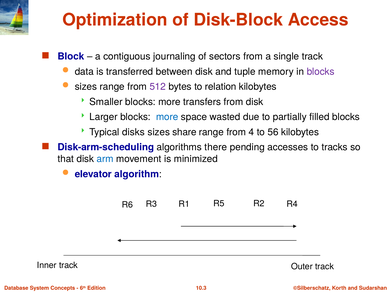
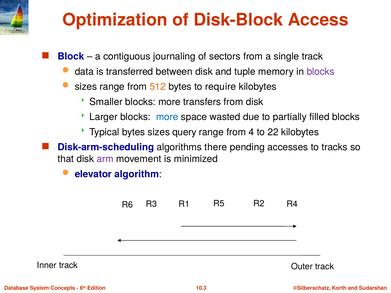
512 colour: purple -> orange
relation: relation -> require
Typical disks: disks -> bytes
share: share -> query
56: 56 -> 22
arm colour: blue -> purple
